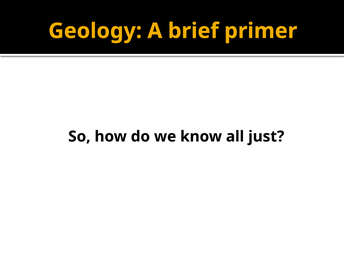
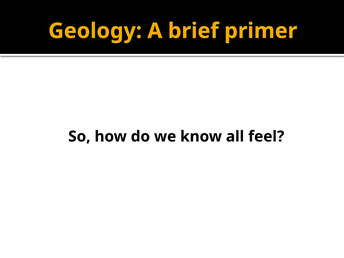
just: just -> feel
